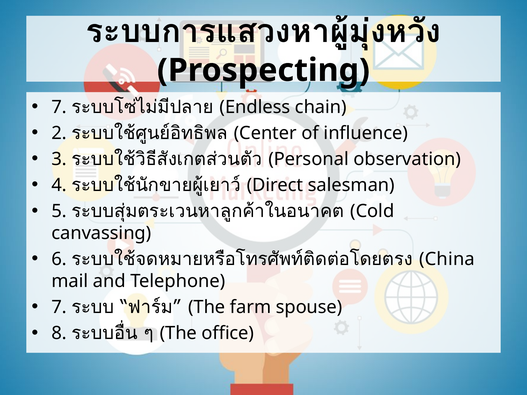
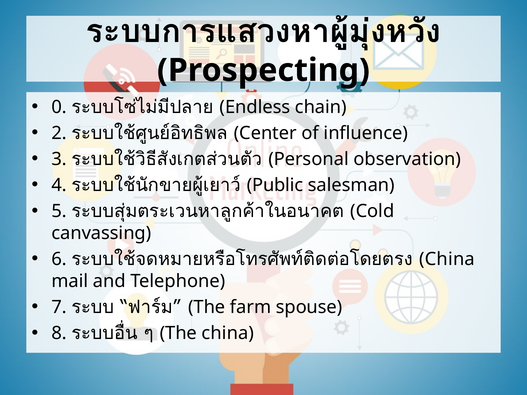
7 at (59, 107): 7 -> 0
Direct: Direct -> Public
The office: office -> china
